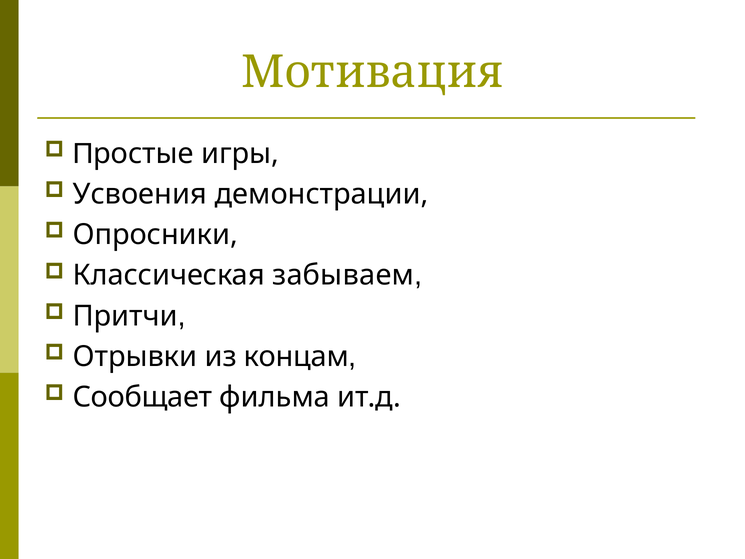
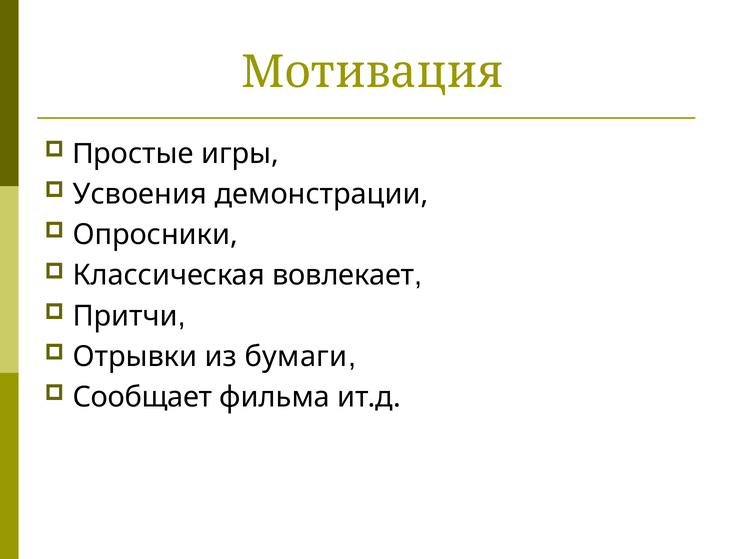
забываем: забываем -> вовлекает
концам: концам -> бумаги
